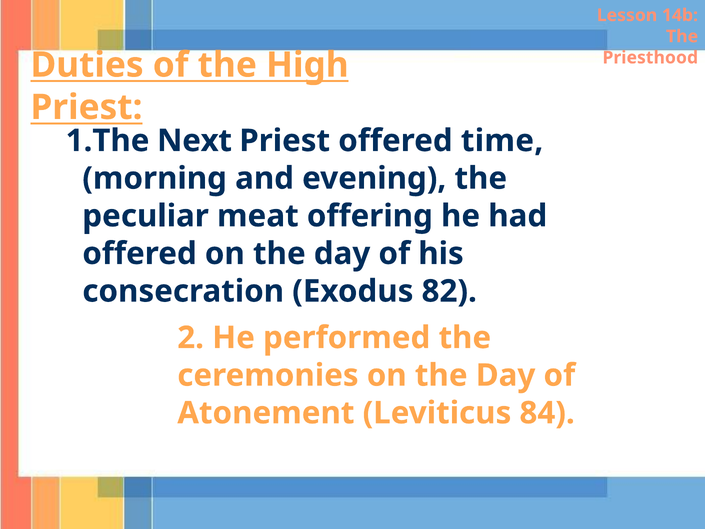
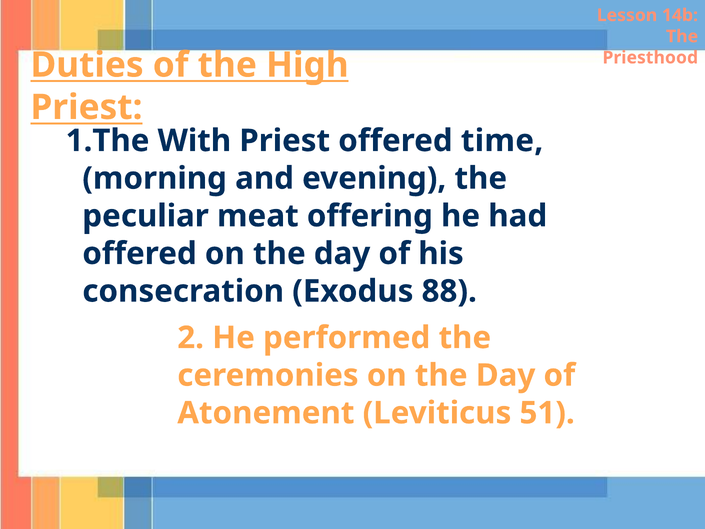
Next: Next -> With
82: 82 -> 88
84: 84 -> 51
